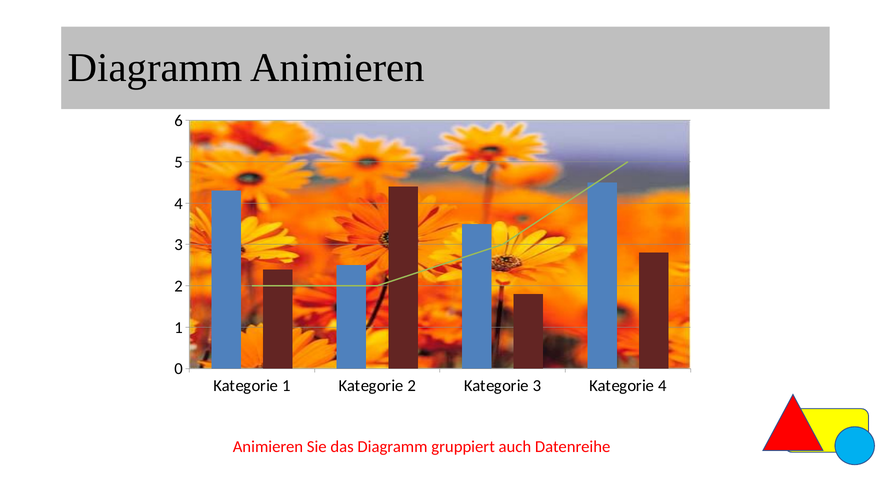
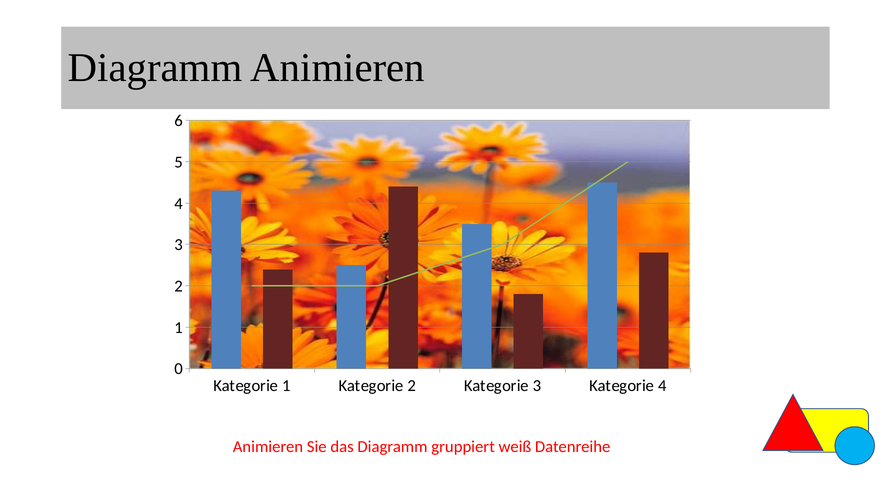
auch: auch -> weiß
